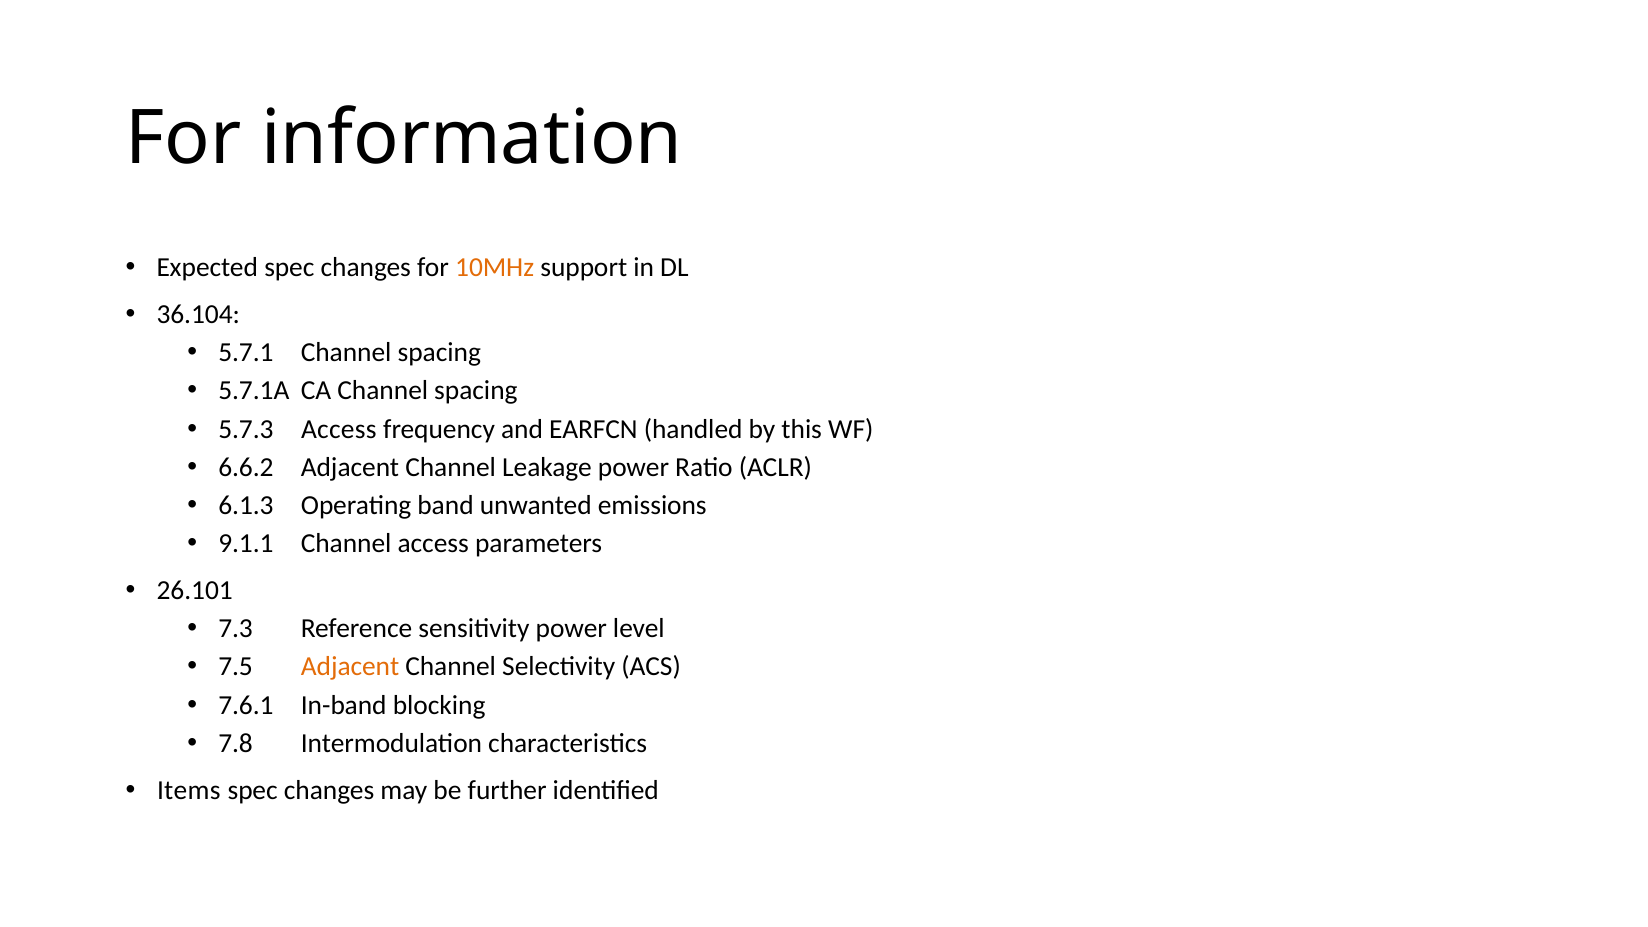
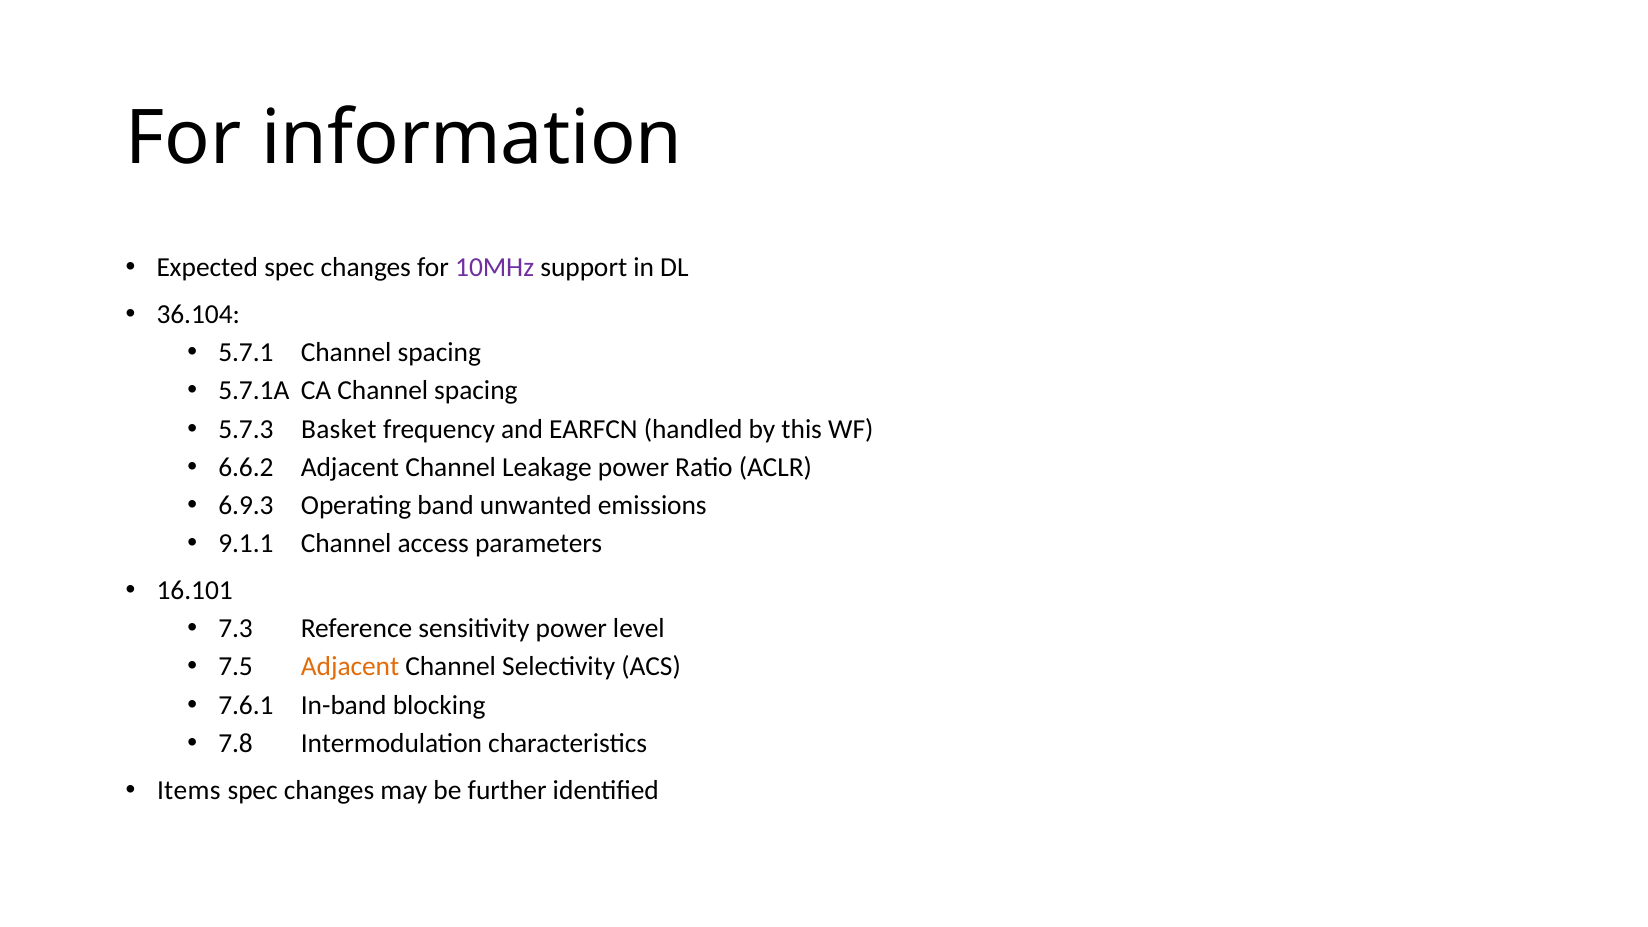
10MHz colour: orange -> purple
5.7.3 Access: Access -> Basket
6.1.3: 6.1.3 -> 6.9.3
26.101: 26.101 -> 16.101
